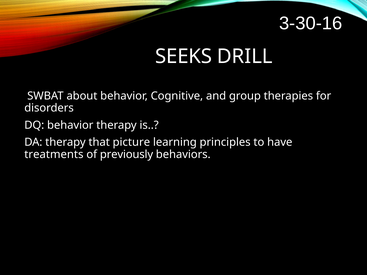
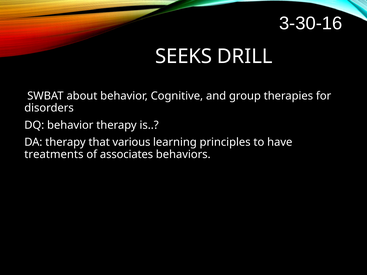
picture: picture -> various
previously: previously -> associates
